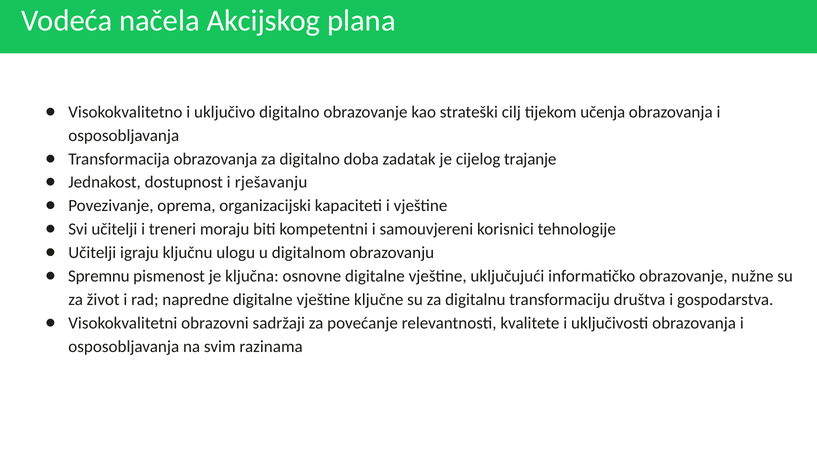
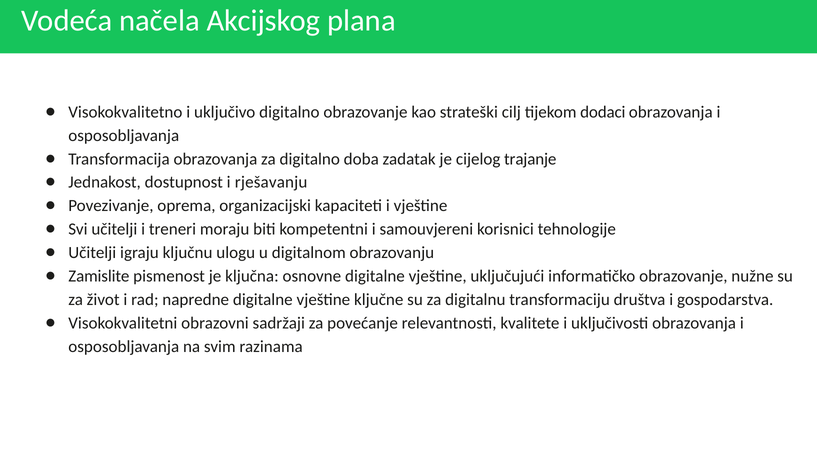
učenja: učenja -> dodaci
Spremnu: Spremnu -> Zamislite
